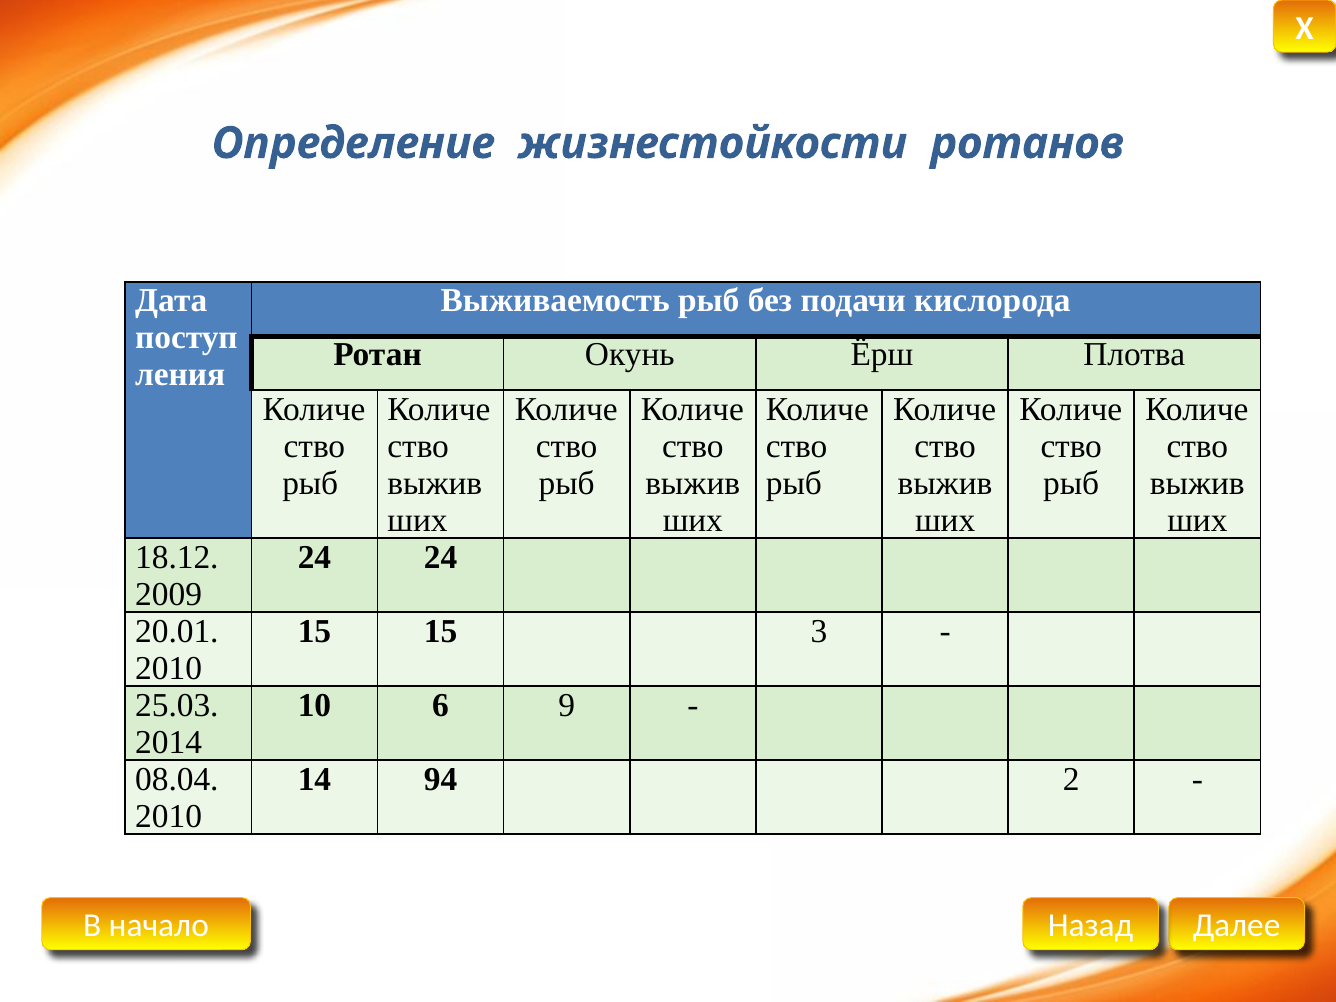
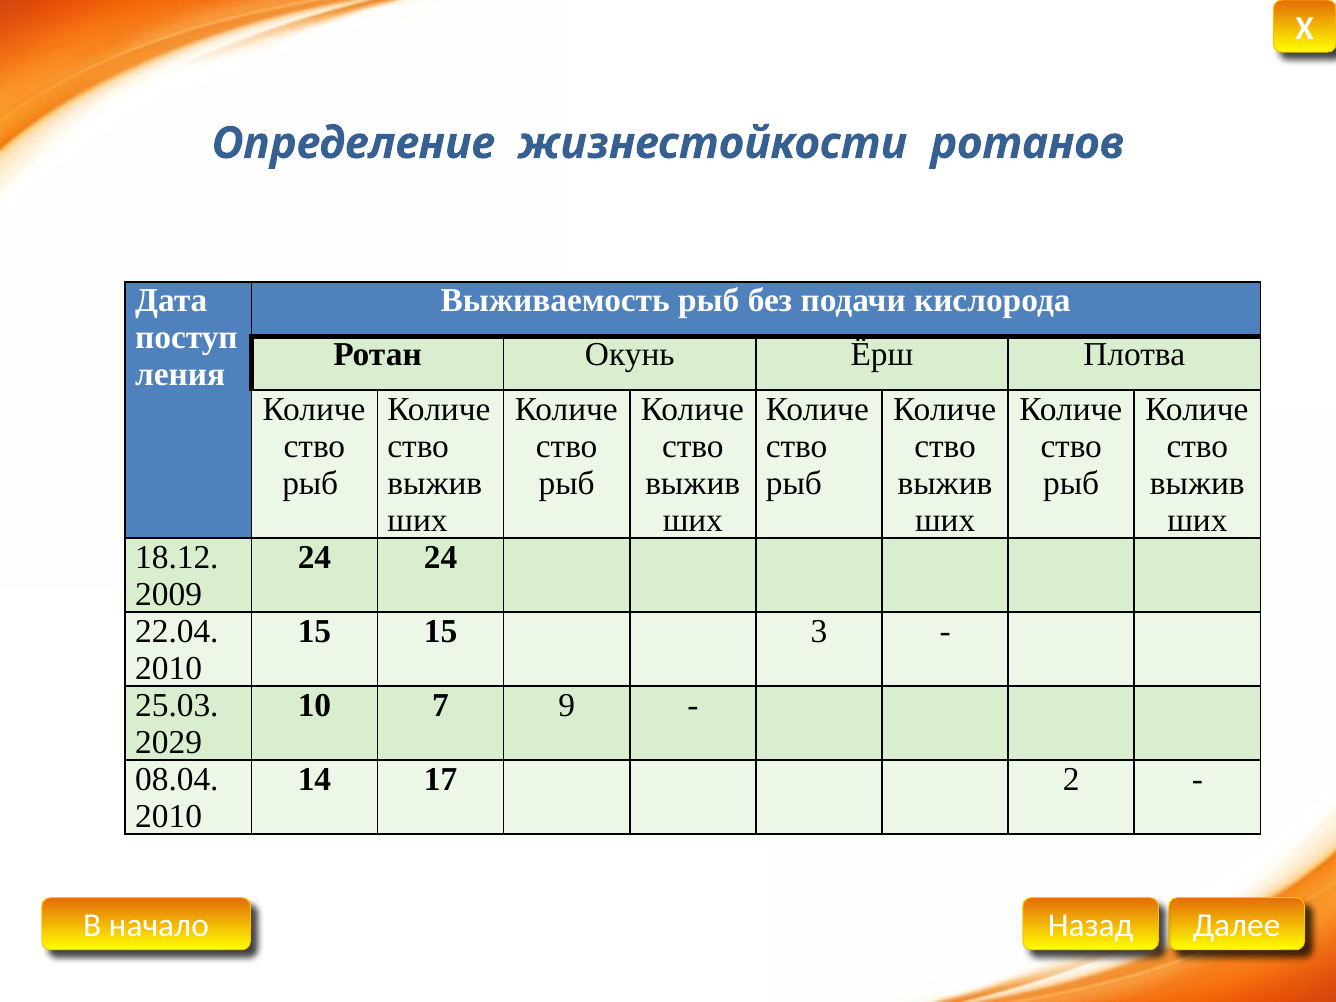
20.01: 20.01 -> 22.04
6: 6 -> 7
2014: 2014 -> 2029
94: 94 -> 17
